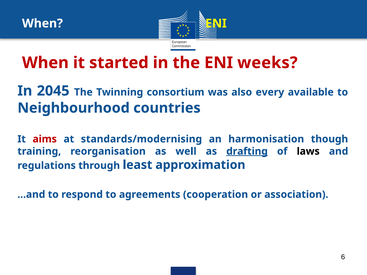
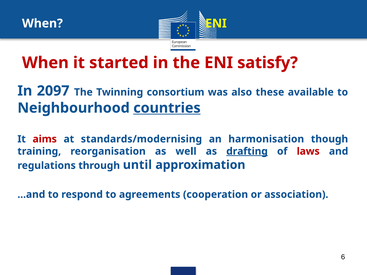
weeks: weeks -> satisfy
2045: 2045 -> 2097
every: every -> these
countries underline: none -> present
laws colour: black -> red
least: least -> until
